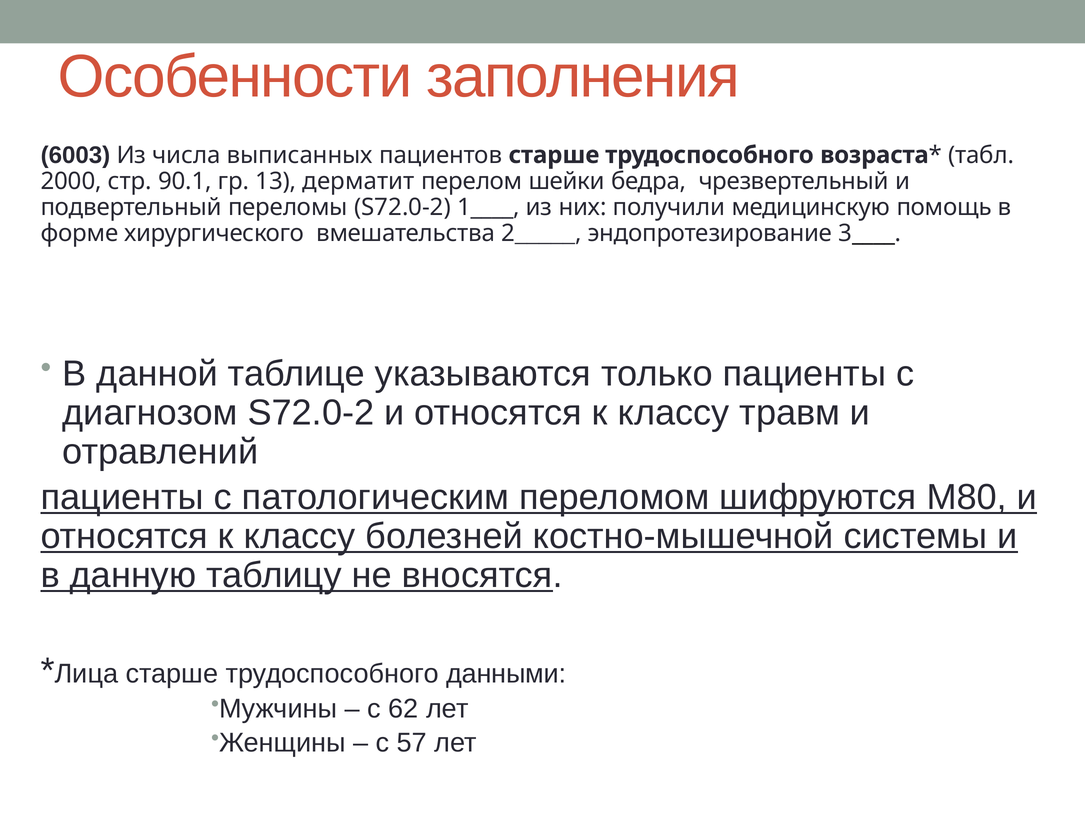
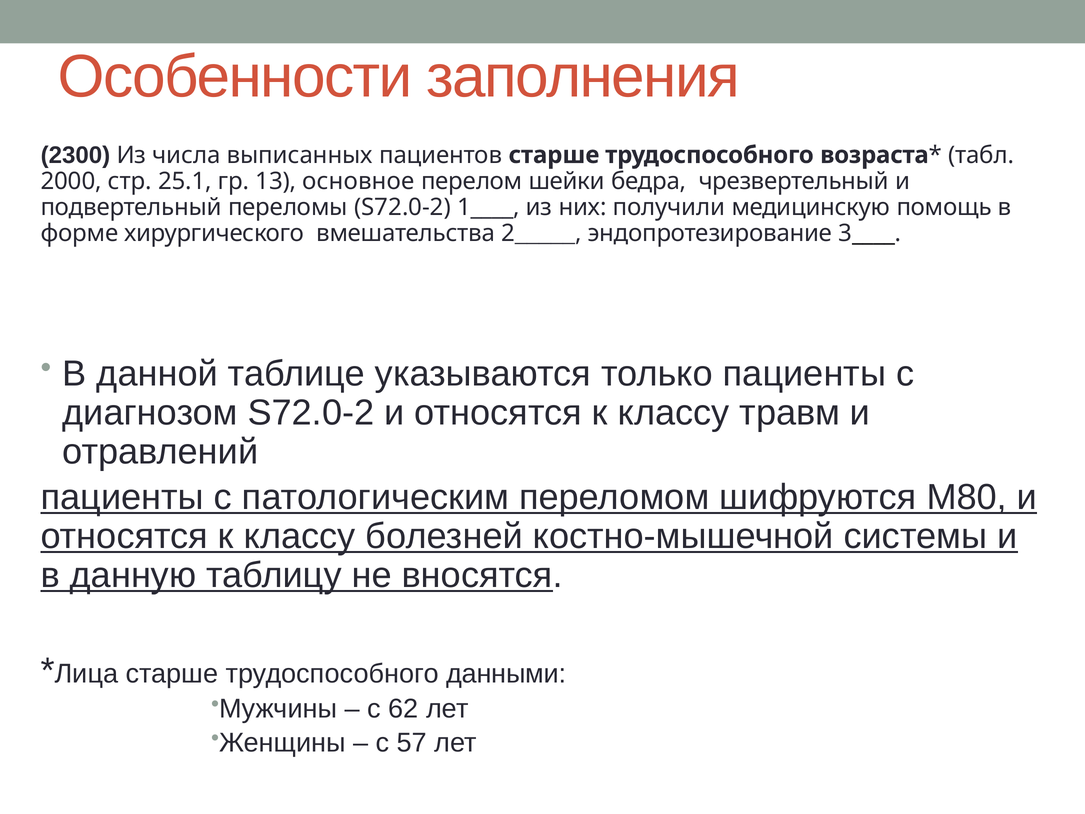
6003: 6003 -> 2300
90.1: 90.1 -> 25.1
дерматит: дерматит -> основное
